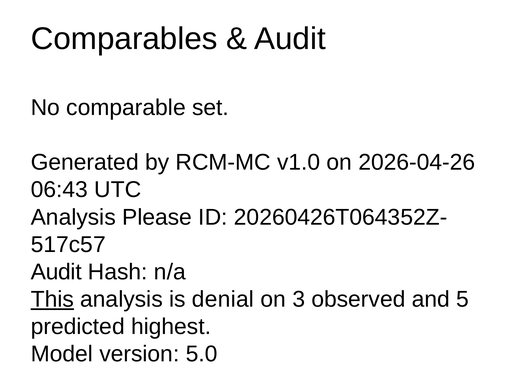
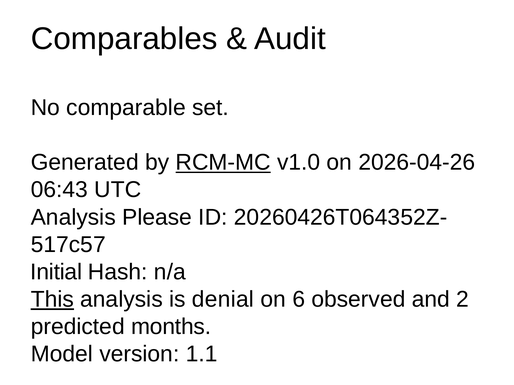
RCM-MC underline: none -> present
Audit at (56, 272): Audit -> Initial
3: 3 -> 6
5: 5 -> 2
highest: highest -> months
5.0: 5.0 -> 1.1
